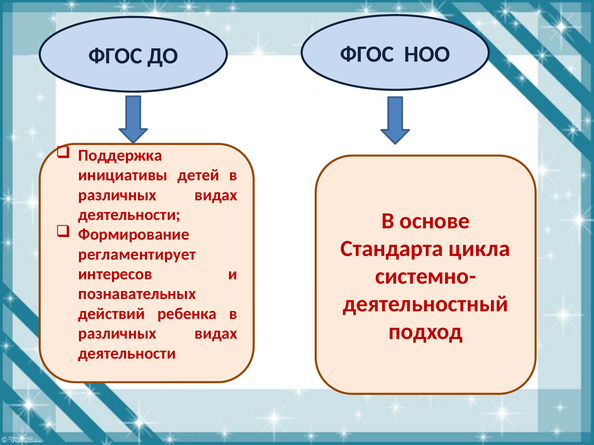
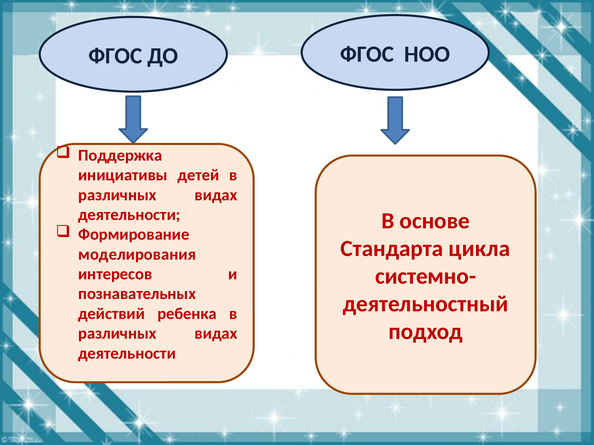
регламентирует: регламентирует -> моделирования
